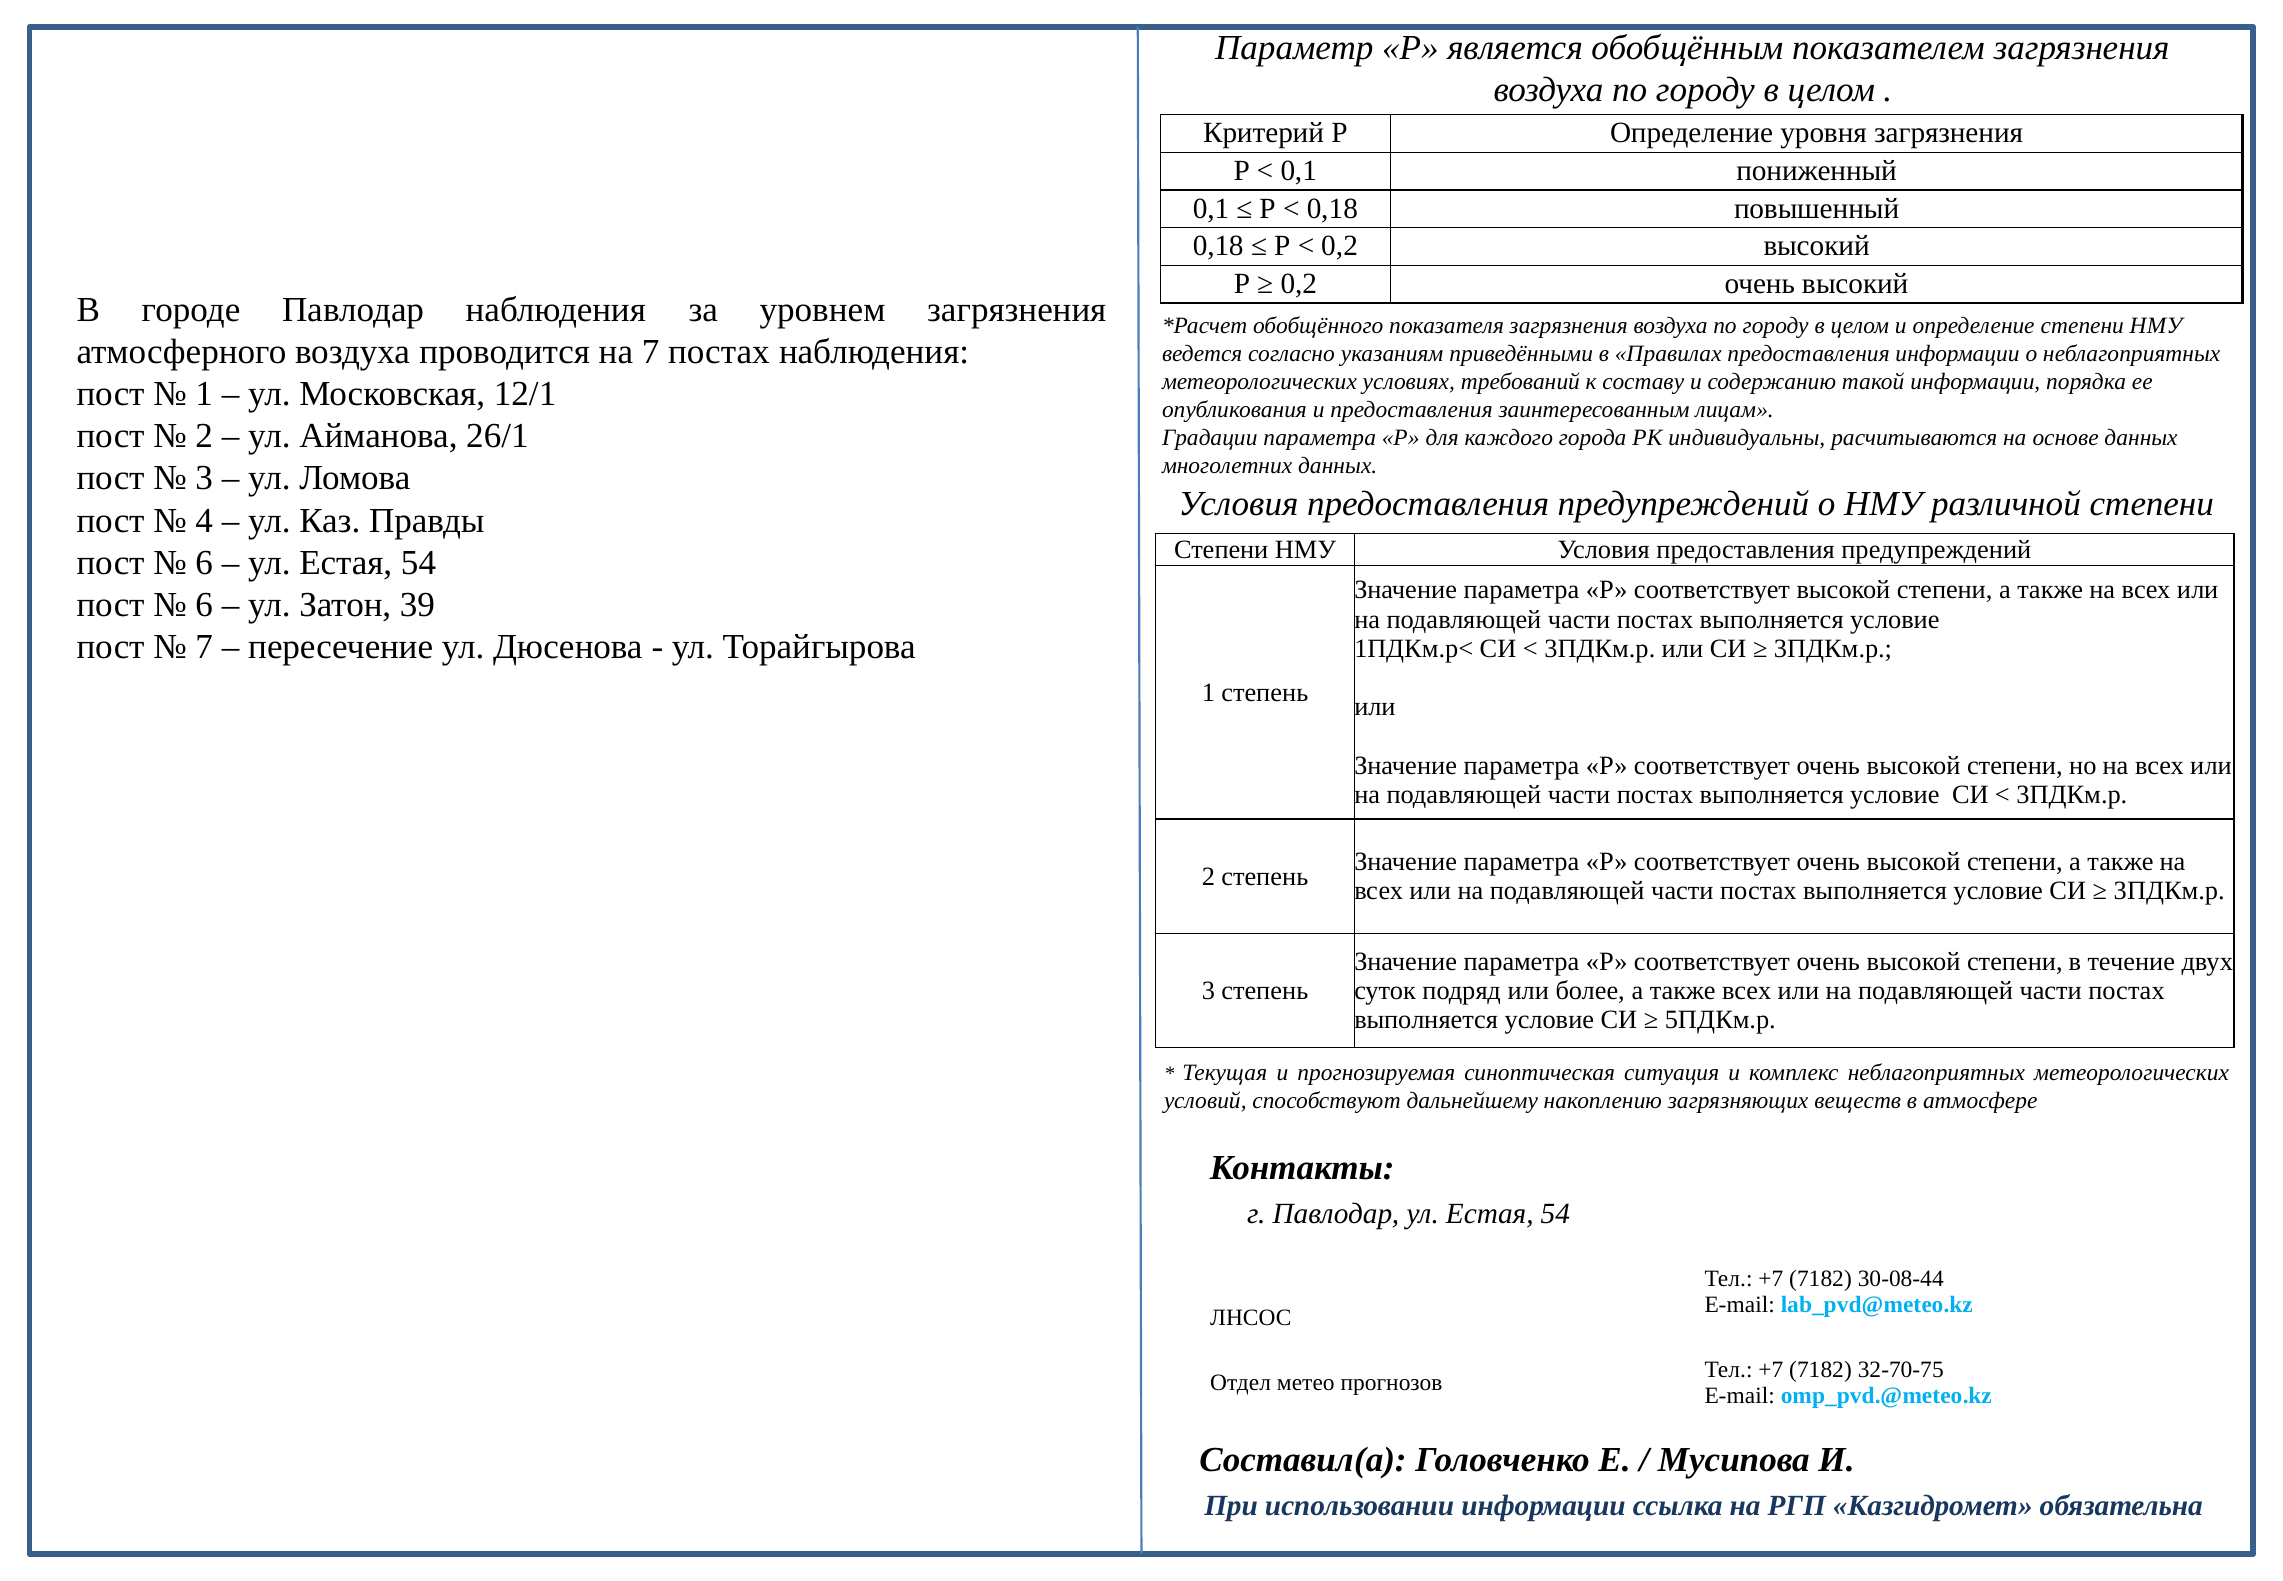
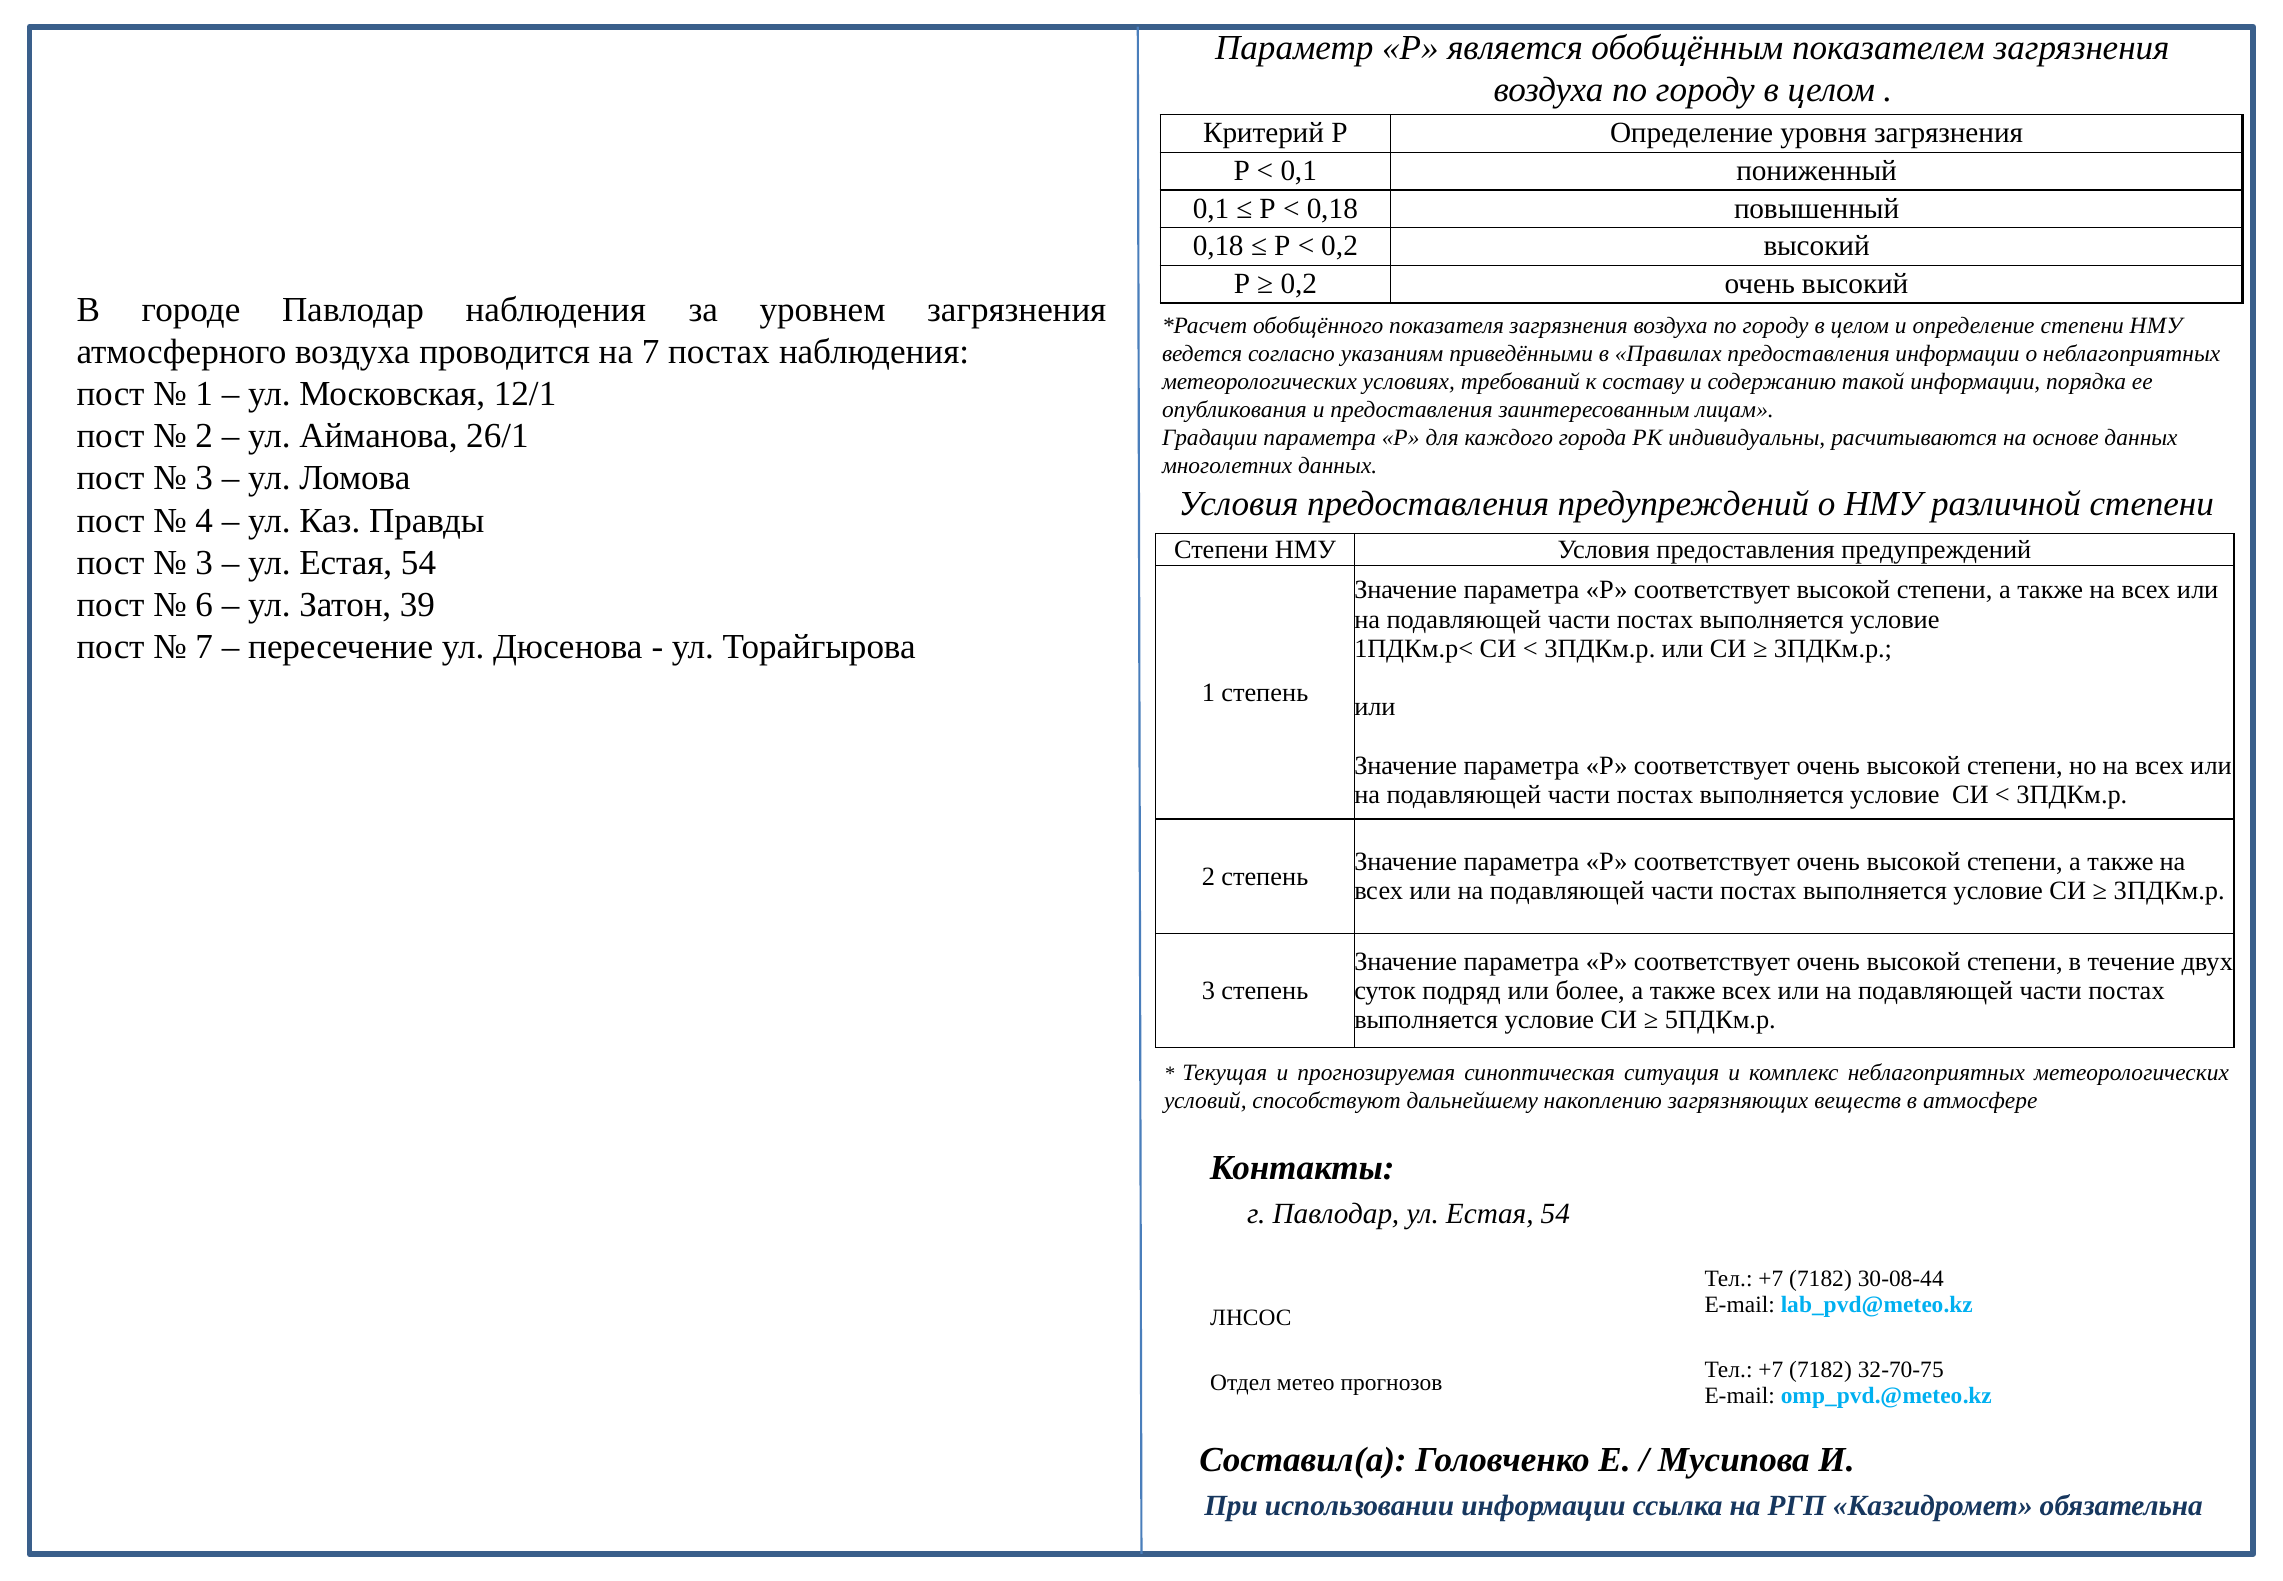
6 at (204, 562): 6 -> 3
